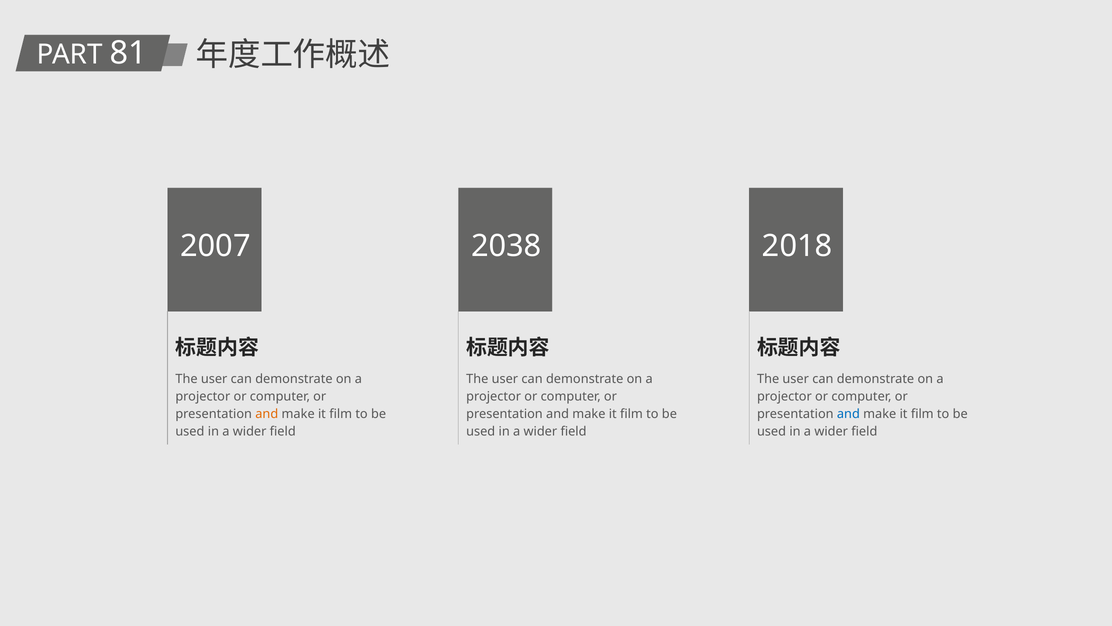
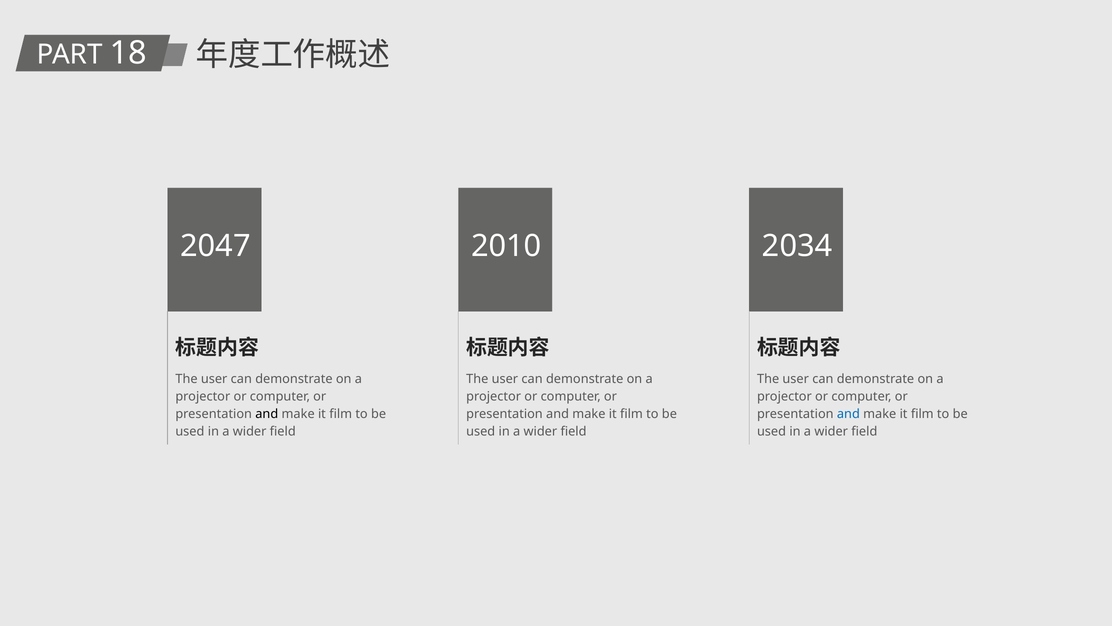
81: 81 -> 18
2007: 2007 -> 2047
2038: 2038 -> 2010
2018: 2018 -> 2034
and at (267, 414) colour: orange -> black
